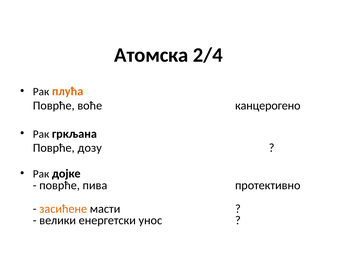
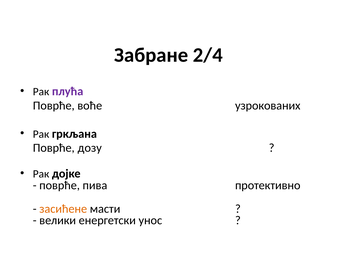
Атомска: Атомска -> Забране
плућа colour: orange -> purple
канцерогено: канцерогено -> узрокованих
